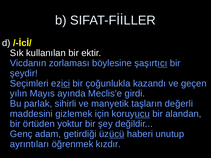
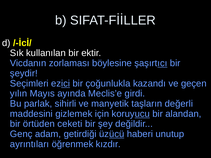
yoktur: yoktur -> ceketi
